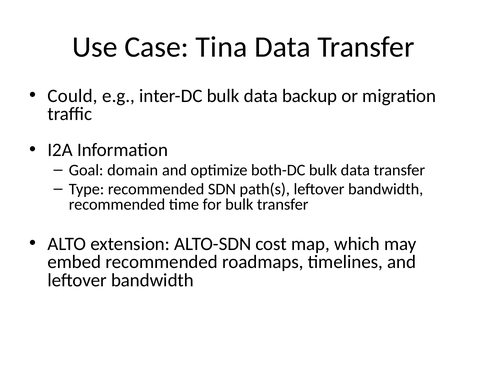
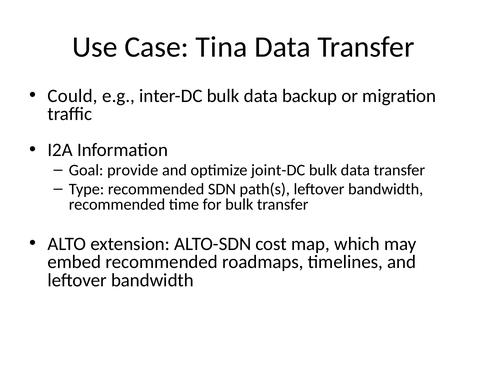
domain: domain -> provide
both-DC: both-DC -> joint-DC
